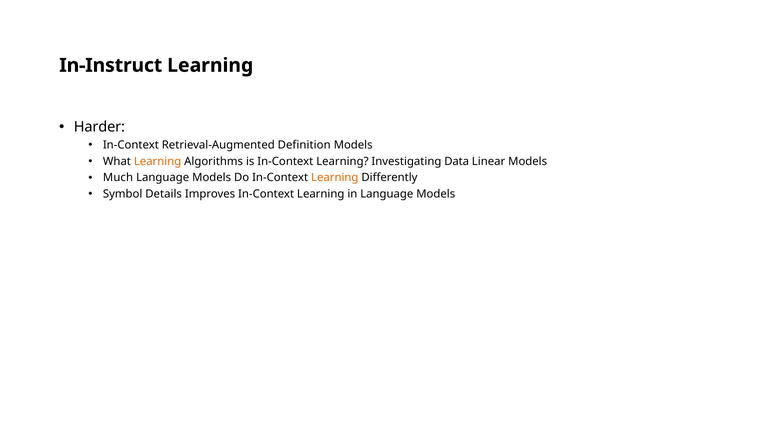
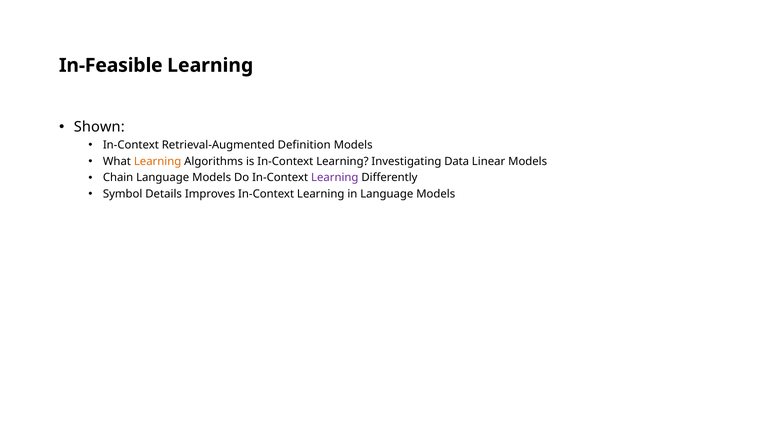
In-Instruct: In-Instruct -> In-Feasible
Harder: Harder -> Shown
Much: Much -> Chain
Learning at (335, 178) colour: orange -> purple
